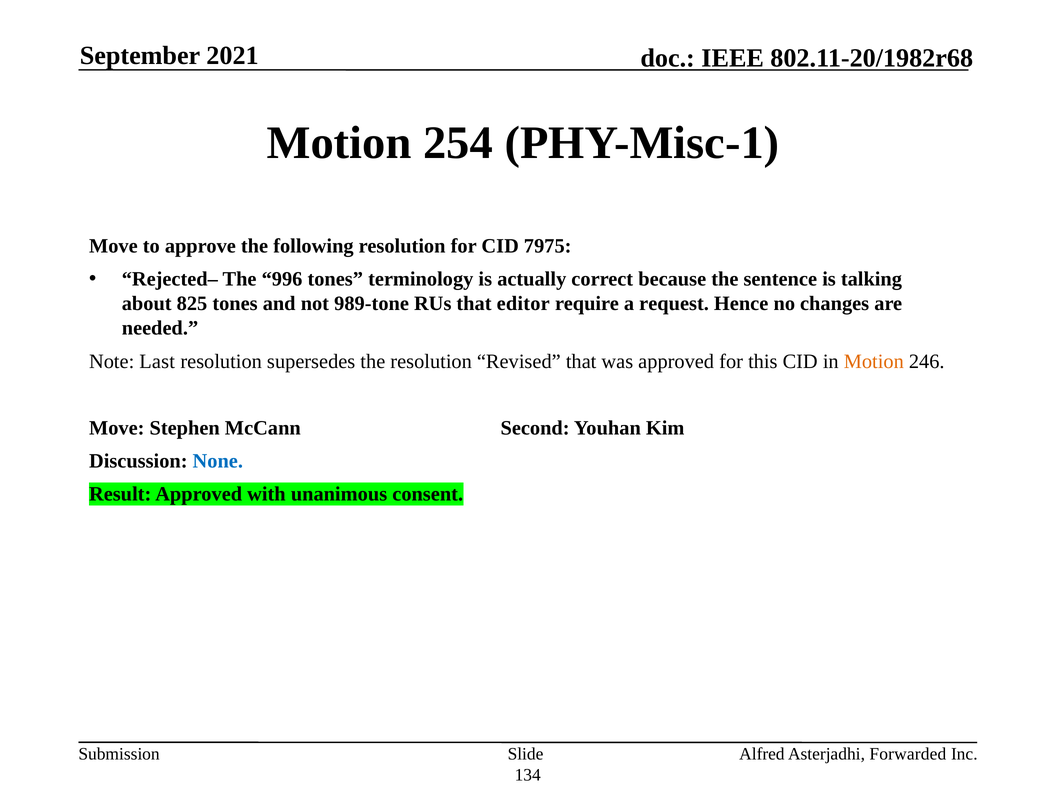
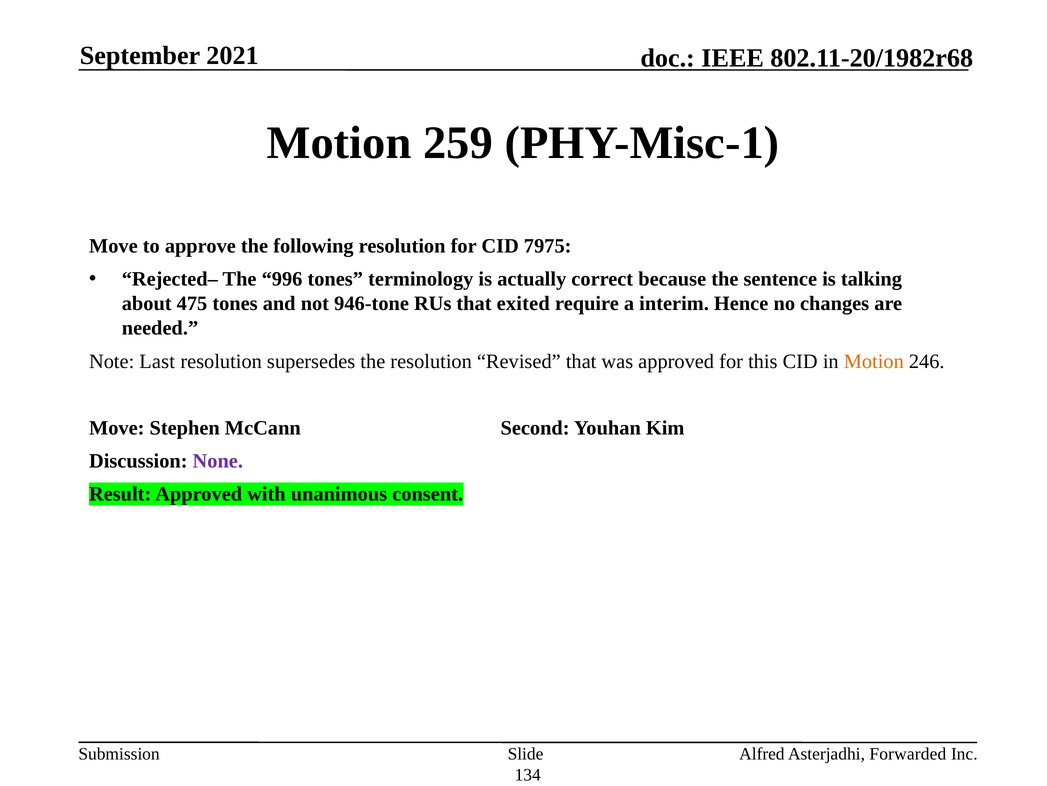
254: 254 -> 259
825: 825 -> 475
989-tone: 989-tone -> 946-tone
editor: editor -> exited
request: request -> interim
None colour: blue -> purple
